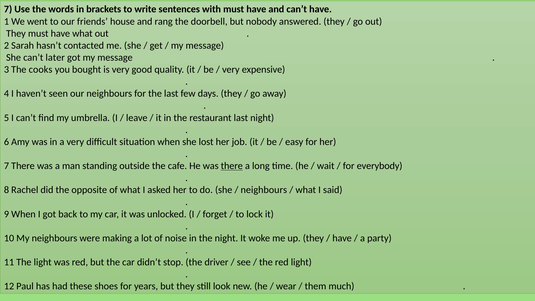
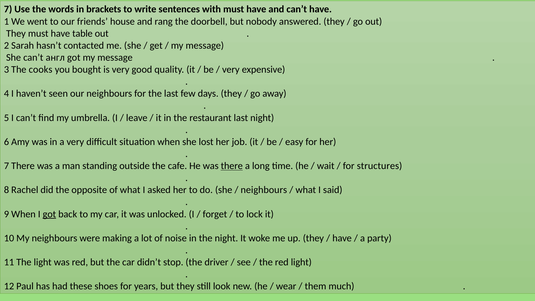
have what: what -> table
later: later -> англ
everybody: everybody -> structures
got at (49, 214) underline: none -> present
